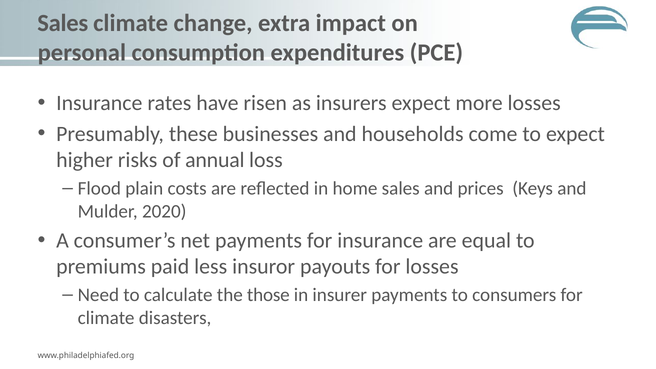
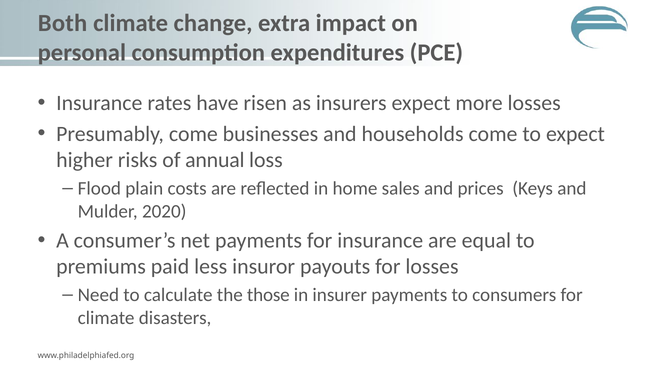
Sales at (63, 23): Sales -> Both
Presumably these: these -> come
